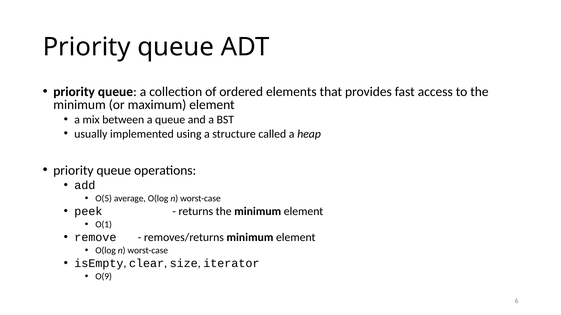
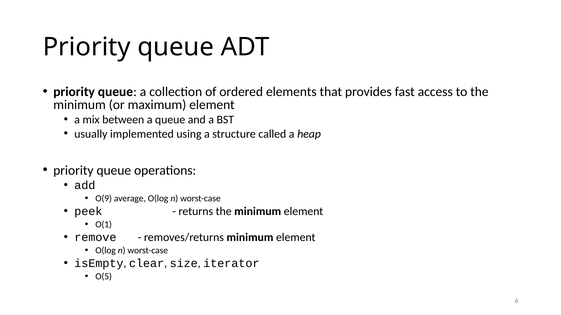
O(5: O(5 -> O(9
O(9: O(9 -> O(5
